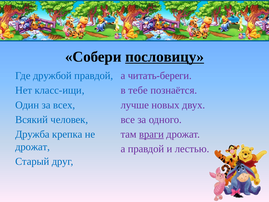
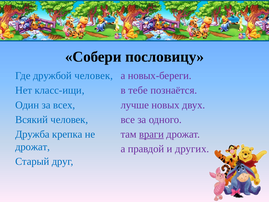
пословицу underline: present -> none
дружбой правдой: правдой -> человек
читать-береги: читать-береги -> новых-береги
лестью: лестью -> других
